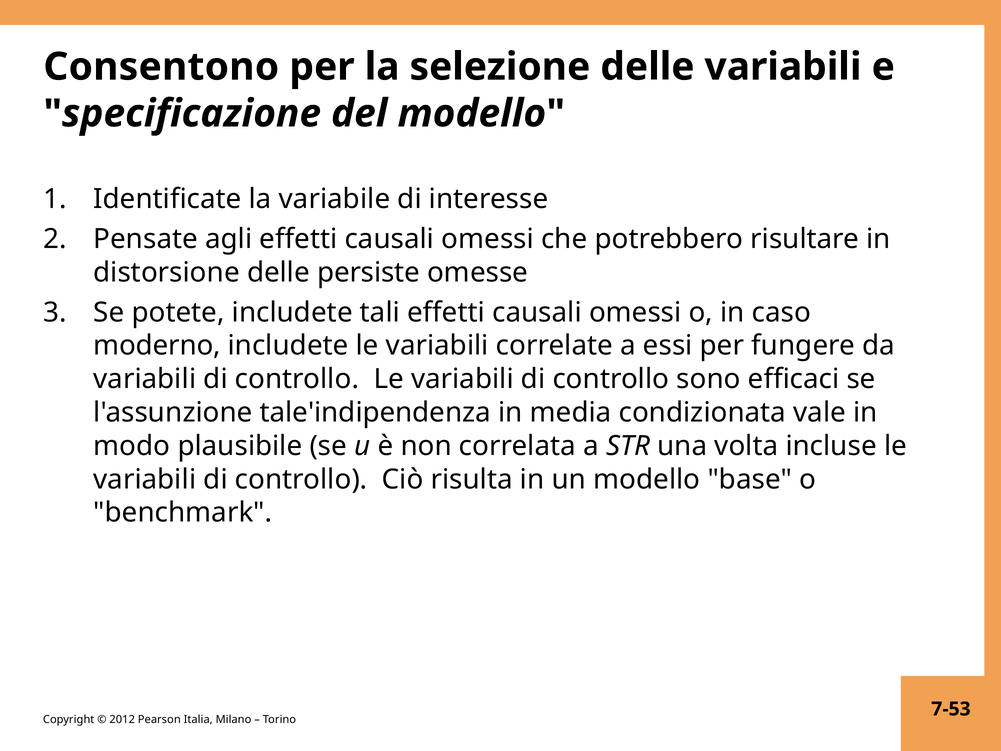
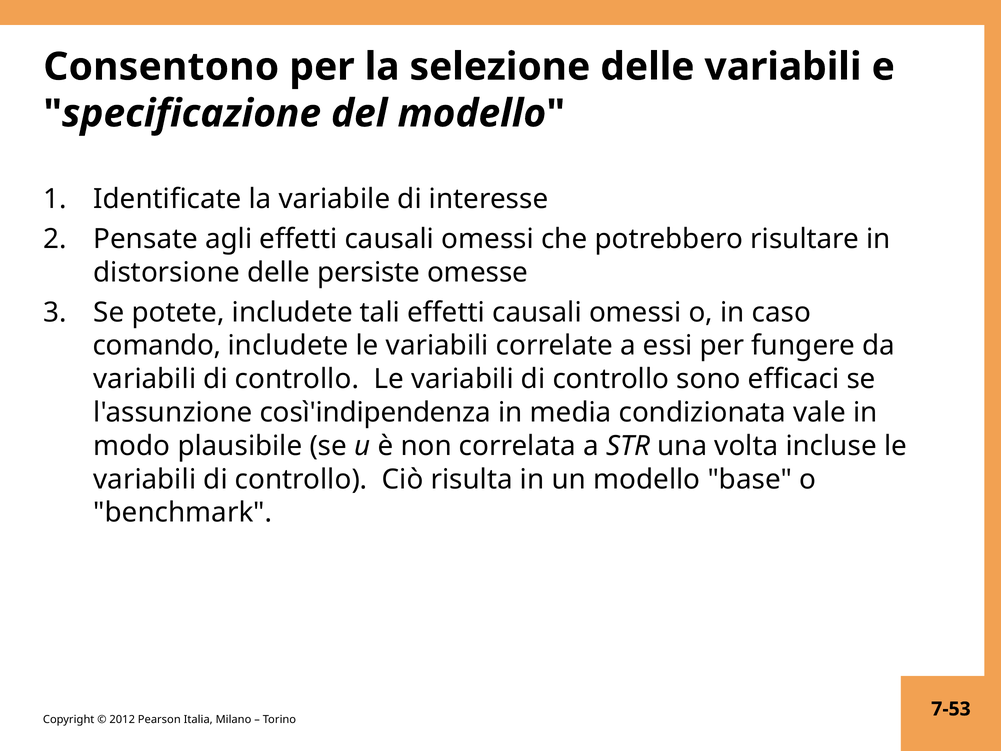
moderno: moderno -> comando
tale'indipendenza: tale'indipendenza -> così'indipendenza
